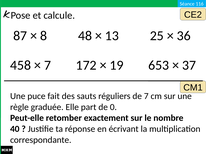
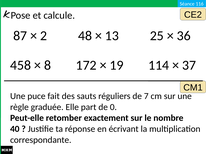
8: 8 -> 2
7 at (47, 65): 7 -> 8
653: 653 -> 114
